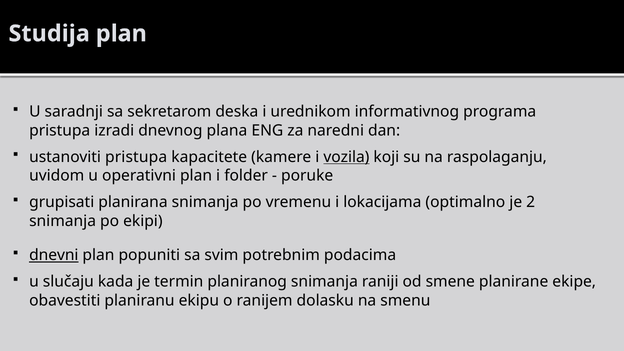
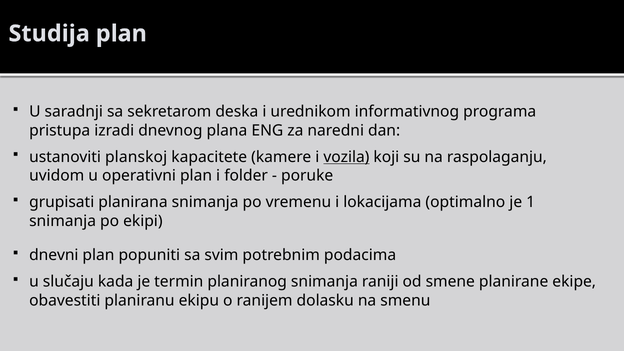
ustanoviti pristupa: pristupa -> planskoj
2: 2 -> 1
dnevni underline: present -> none
